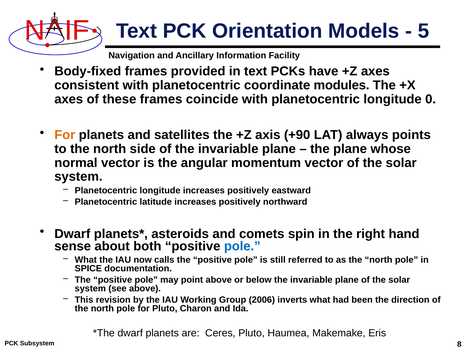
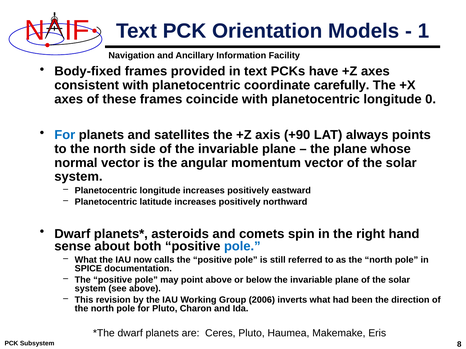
5: 5 -> 1
modules: modules -> carefully
For at (65, 135) colour: orange -> blue
